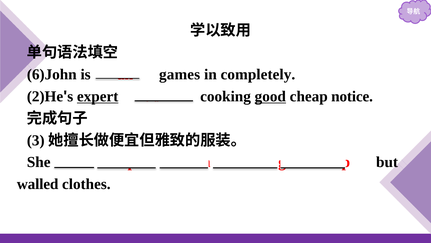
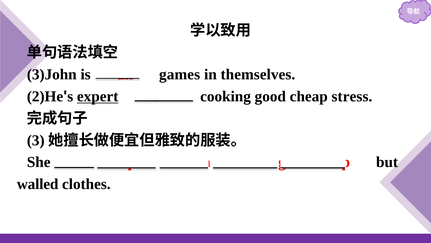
6)John: 6)John -> 3)John
completely: completely -> themselves
good underline: present -> none
notice: notice -> stress
